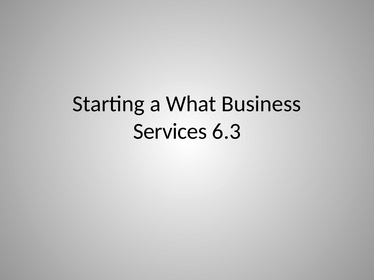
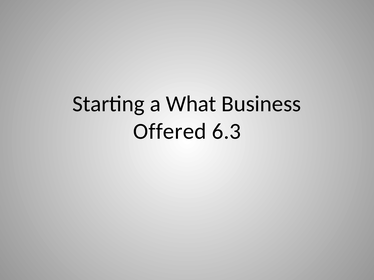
Services: Services -> Offered
